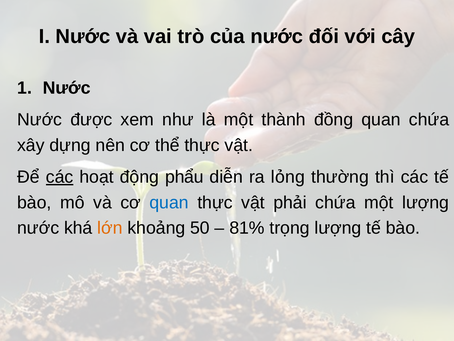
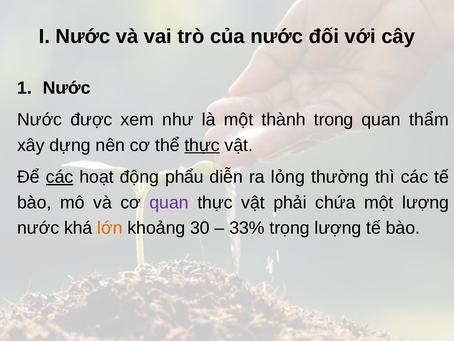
đồng: đồng -> trong
quan chứa: chứa -> thẩm
thực at (202, 145) underline: none -> present
quan at (169, 202) colour: blue -> purple
50: 50 -> 30
81%: 81% -> 33%
